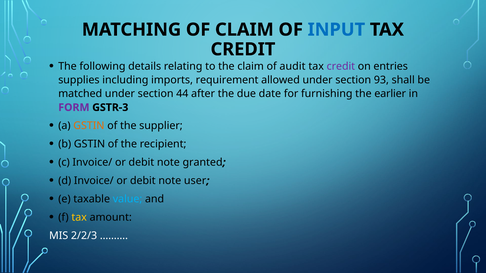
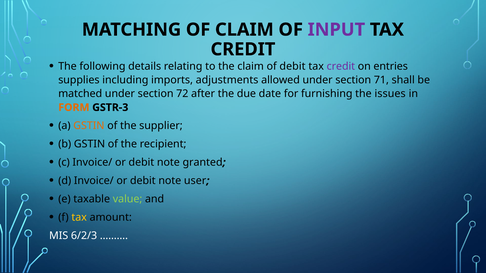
INPUT colour: blue -> purple
of audit: audit -> debit
requirement: requirement -> adjustments
93: 93 -> 71
44: 44 -> 72
earlier: earlier -> issues
FORM colour: purple -> orange
value colour: light blue -> light green
2/2/3: 2/2/3 -> 6/2/3
